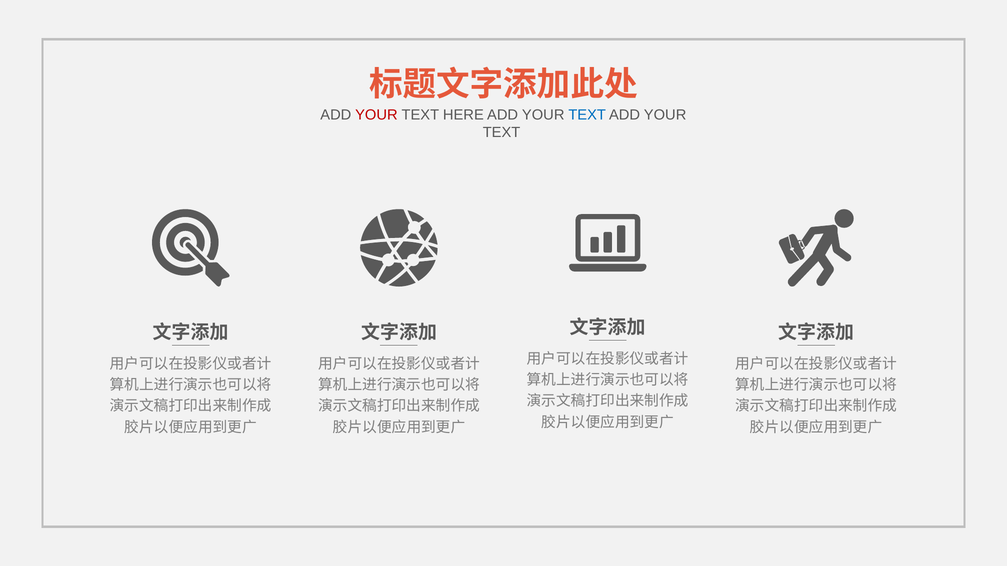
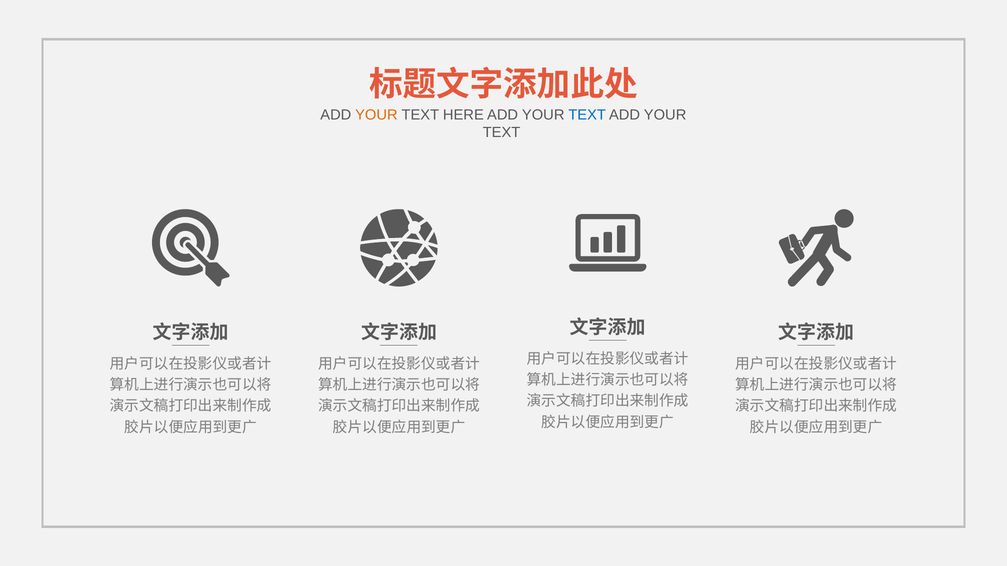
YOUR at (376, 115) colour: red -> orange
